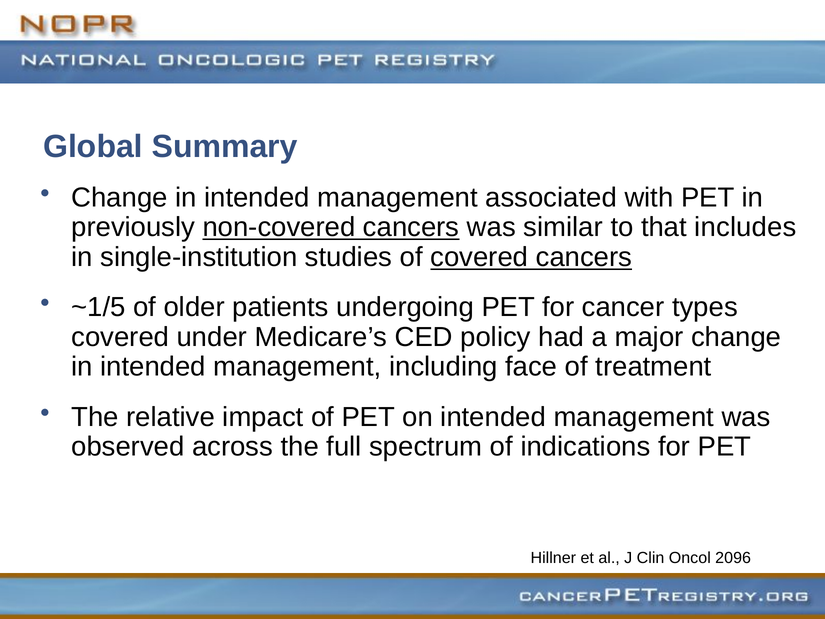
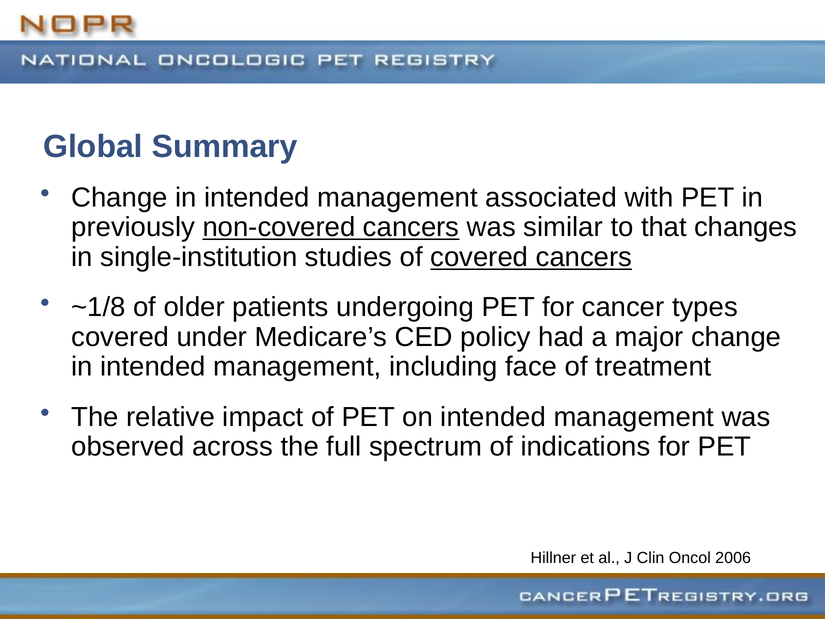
includes: includes -> changes
~1/5: ~1/5 -> ~1/8
2096: 2096 -> 2006
